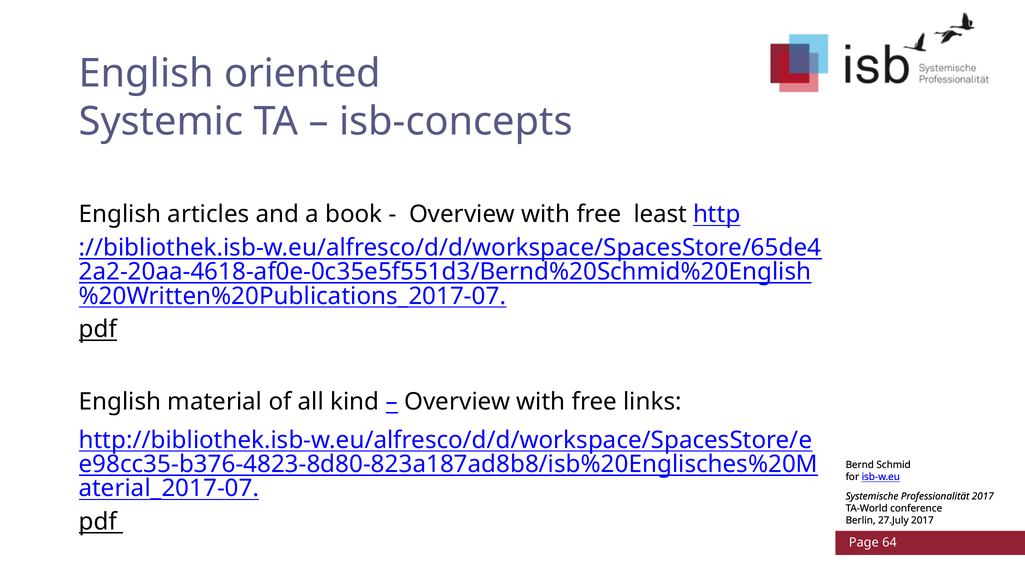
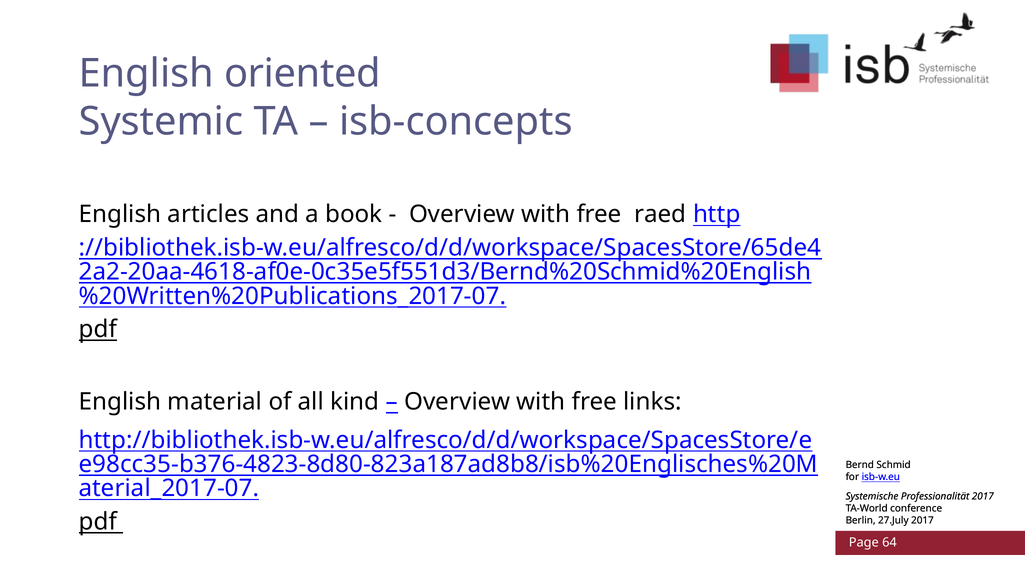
least: least -> raed
